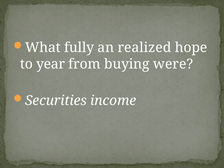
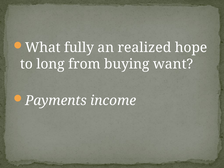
year: year -> long
were: were -> want
Securities: Securities -> Payments
